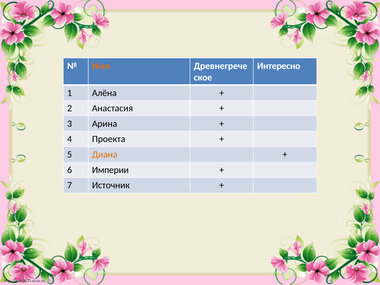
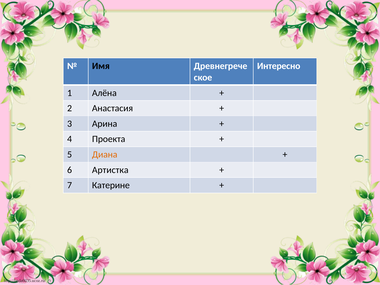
Имя colour: orange -> black
Империи: Империи -> Артистка
Источник: Источник -> Катерине
